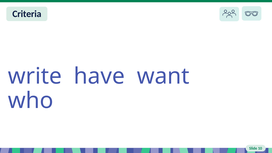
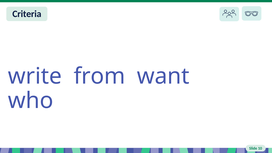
have: have -> from
